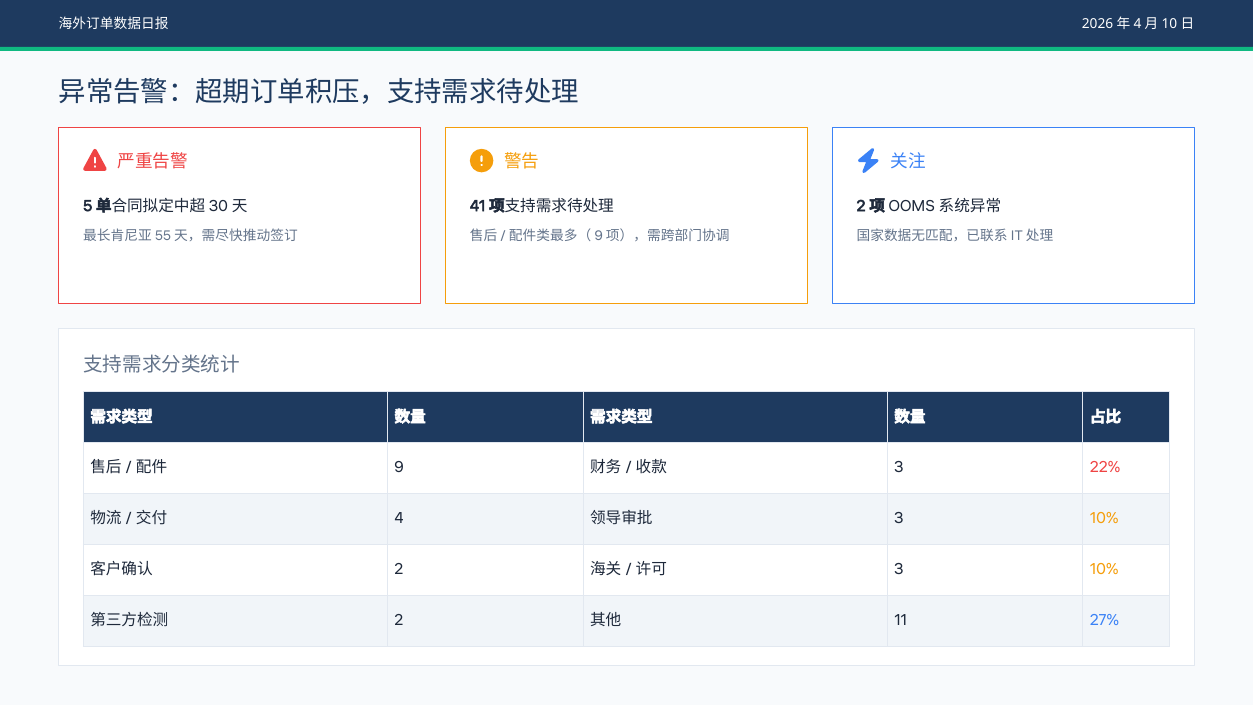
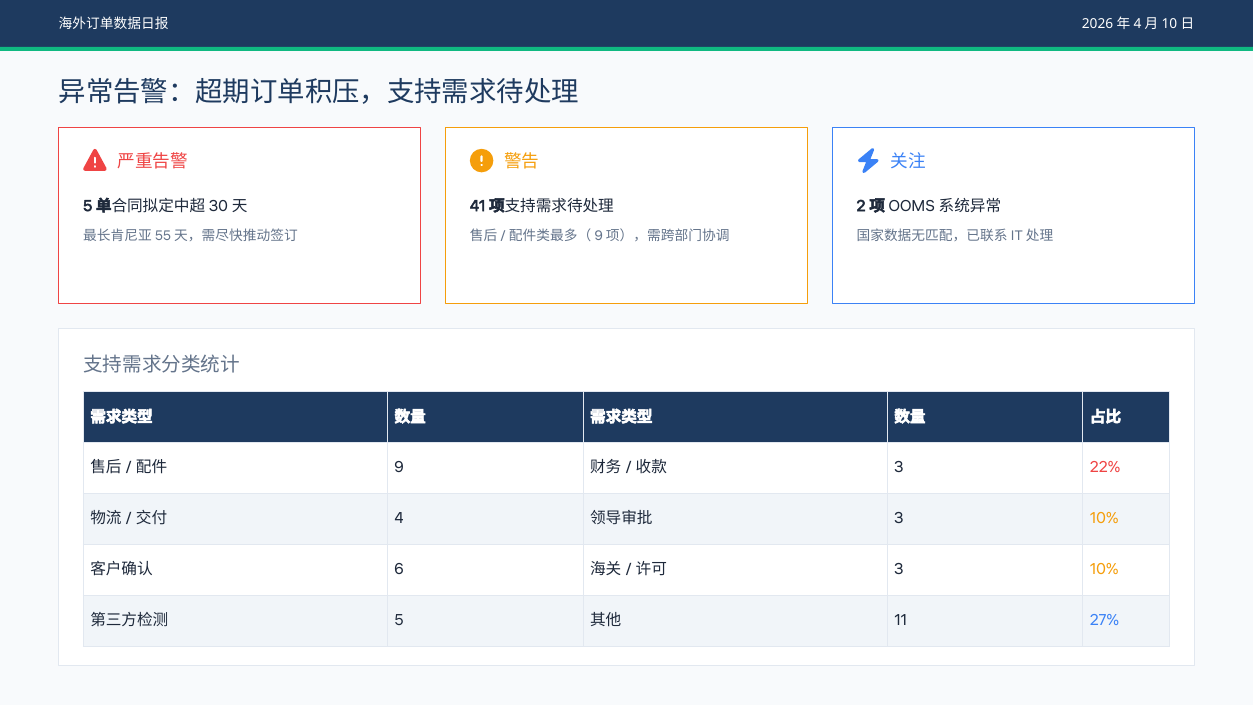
2 at (399, 569): 2 -> 6
2 at (399, 620): 2 -> 5
